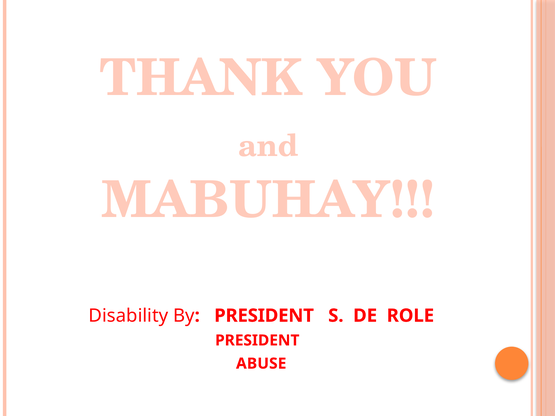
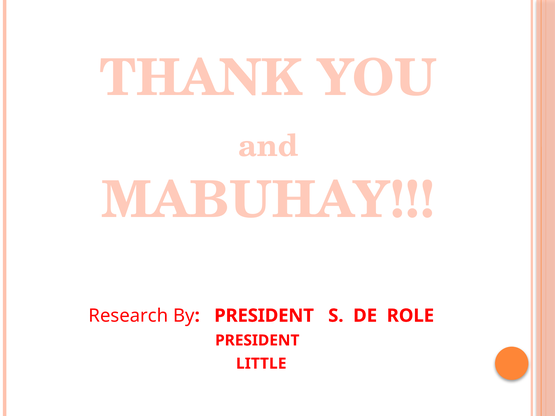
Disability: Disability -> Research
ABUSE: ABUSE -> LITTLE
